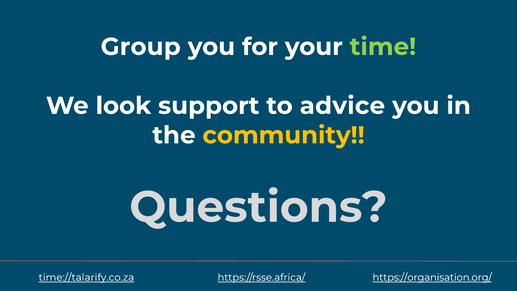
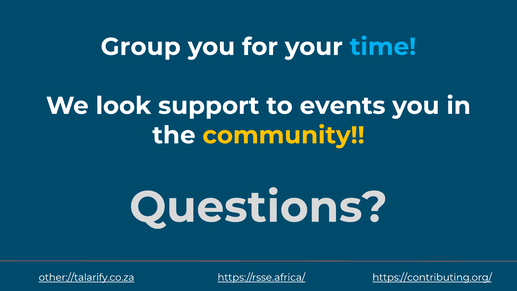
time colour: light green -> light blue
advice: advice -> events
time://talarify.co.za: time://talarify.co.za -> other://talarify.co.za
https://organisation.org/: https://organisation.org/ -> https://contributing.org/
